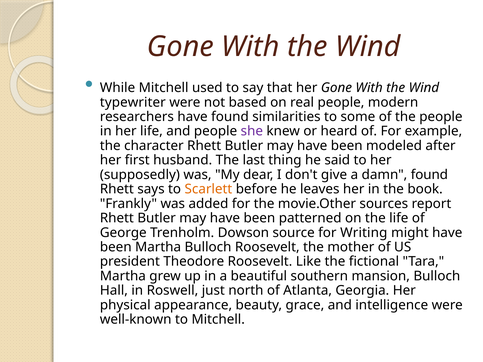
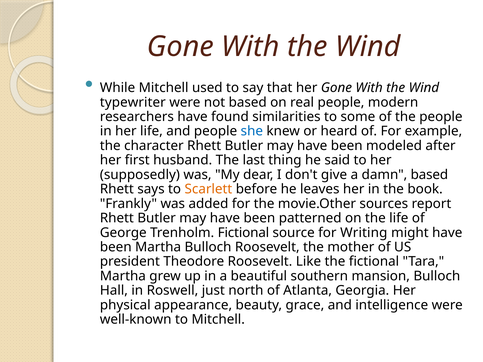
she colour: purple -> blue
damn found: found -> based
Trenholm Dowson: Dowson -> Fictional
